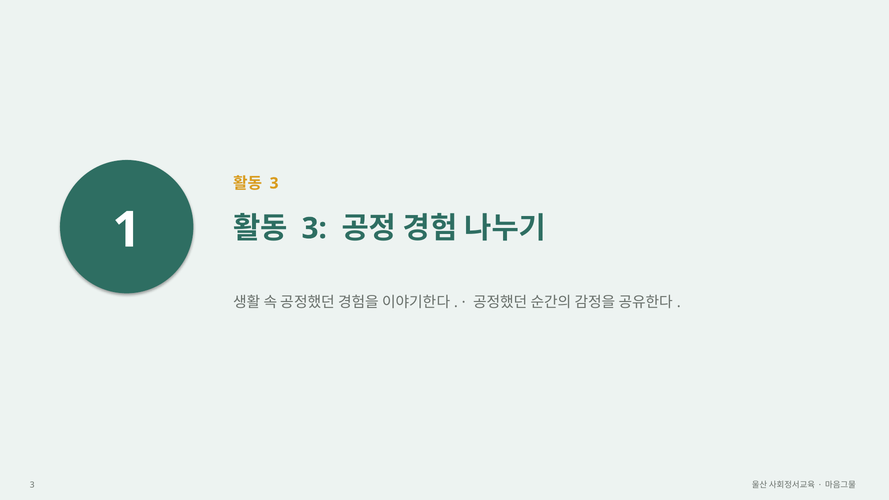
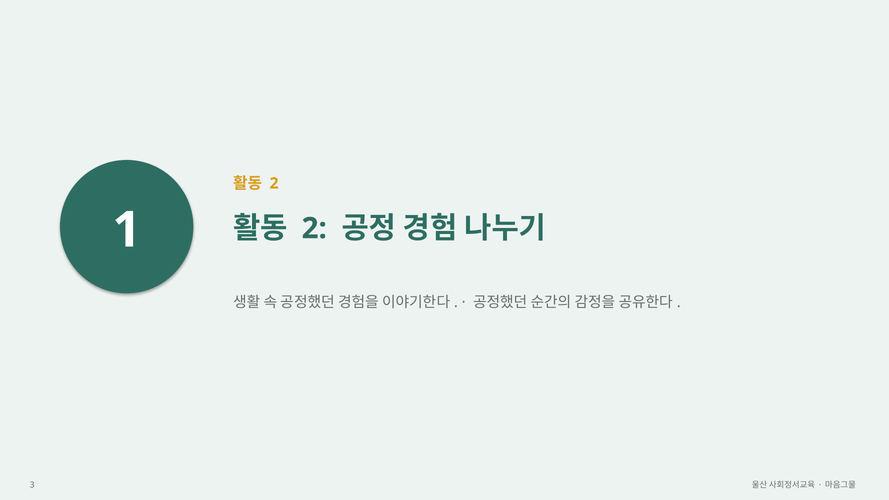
3 at (274, 183): 3 -> 2
3 at (314, 228): 3 -> 2
